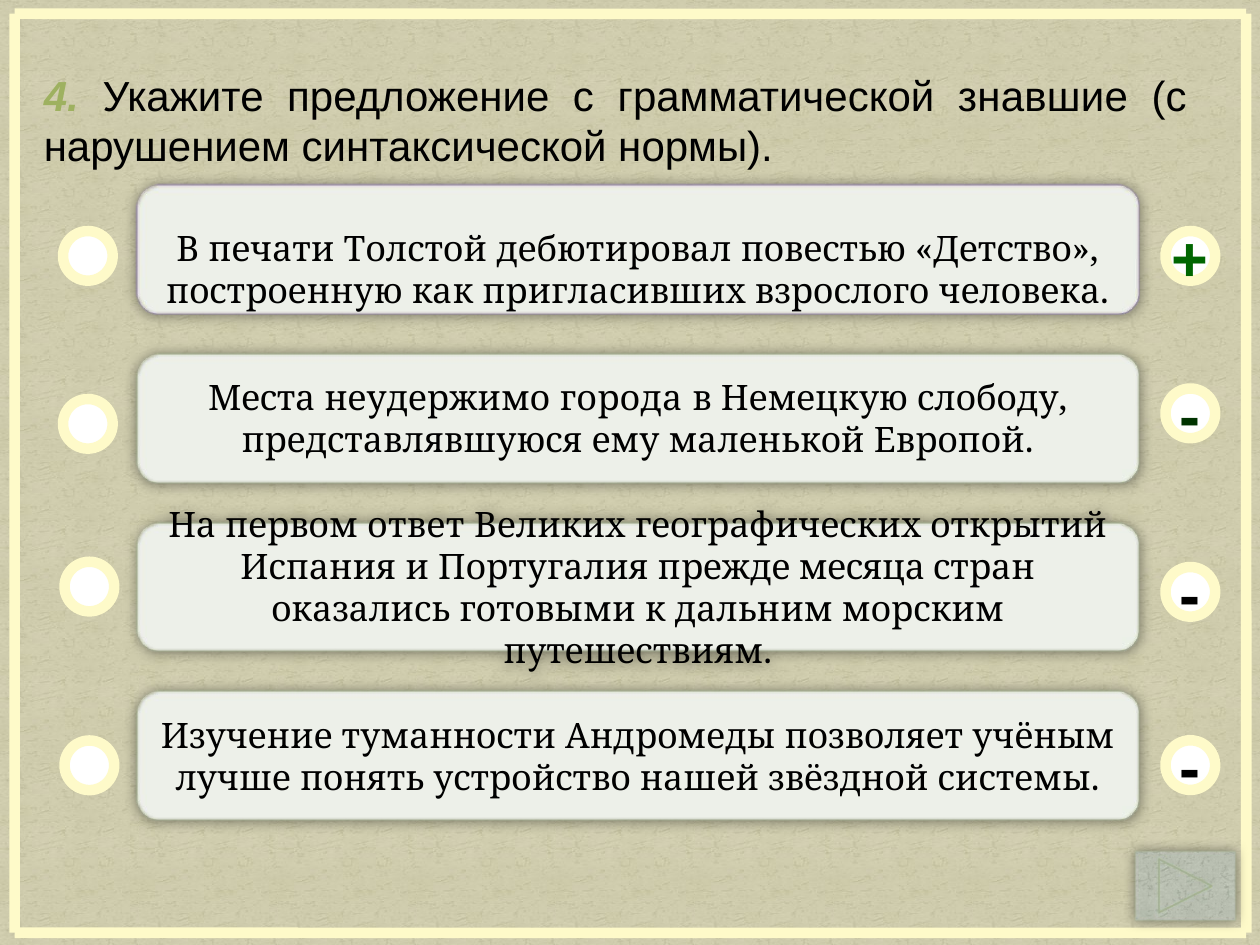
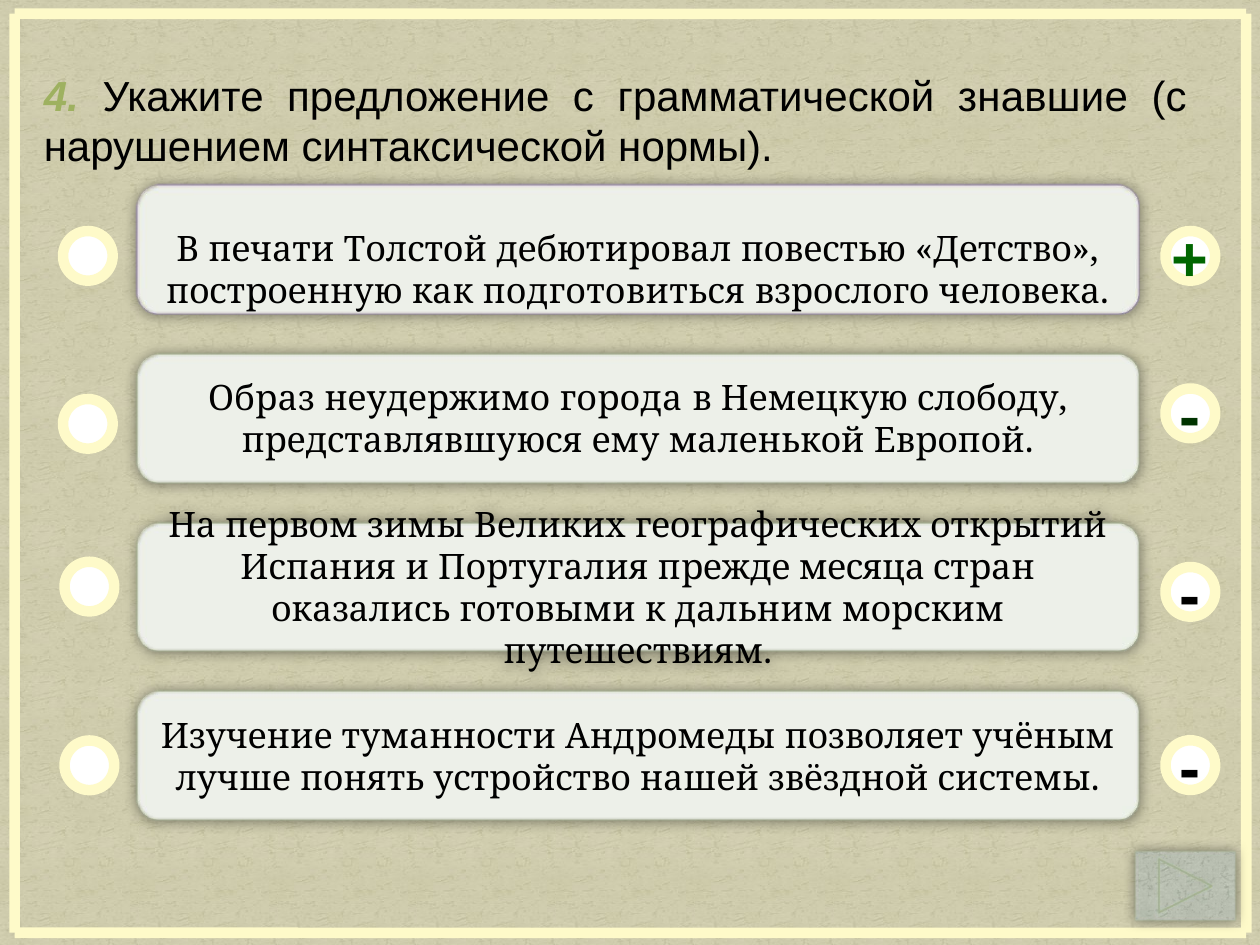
пригласивших: пригласивших -> подготовиться
Места: Места -> Образ
ответ: ответ -> зимы
